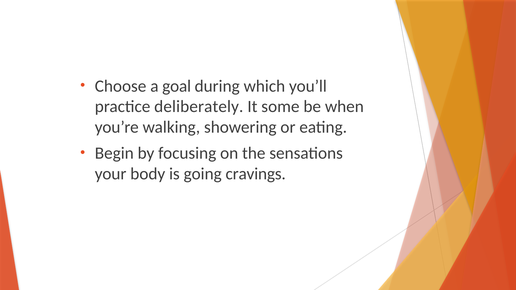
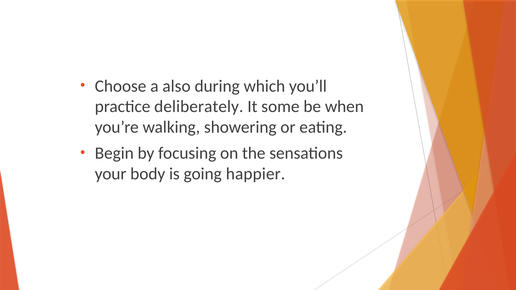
goal: goal -> also
cravings: cravings -> happier
